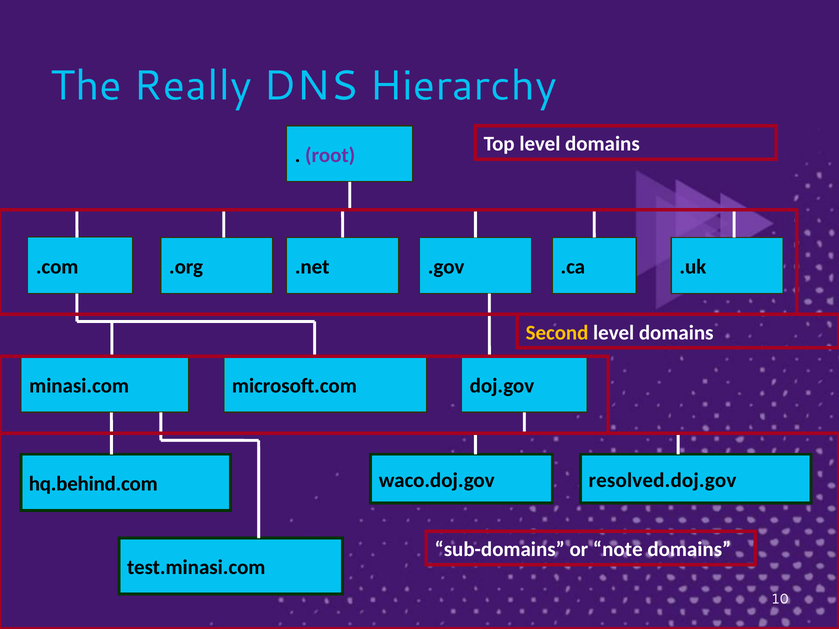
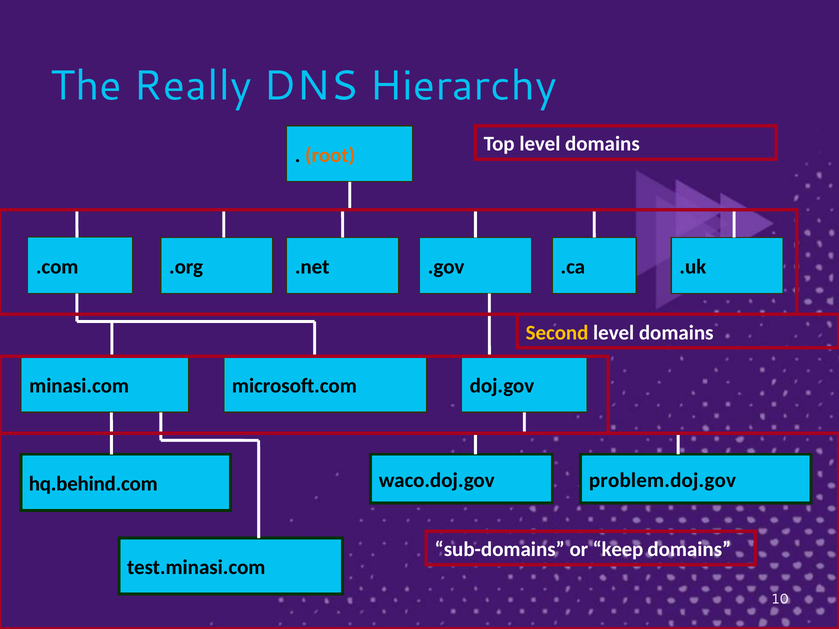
root colour: purple -> orange
resolved.doj.gov: resolved.doj.gov -> problem.doj.gov
note: note -> keep
